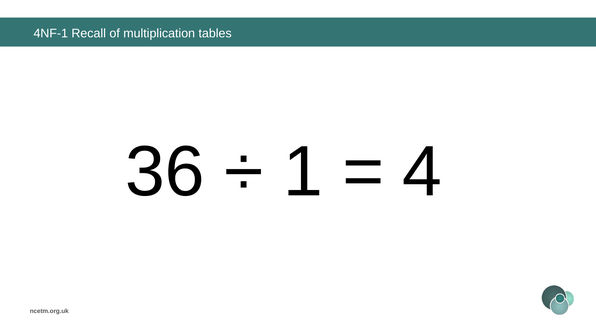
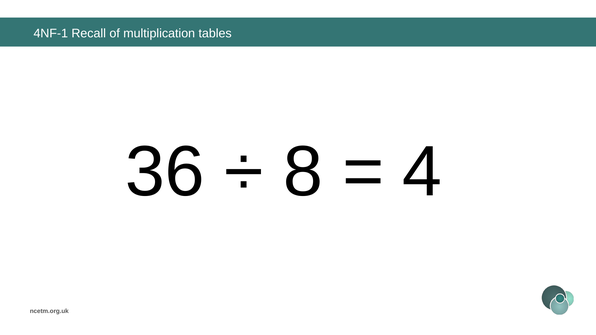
1: 1 -> 8
